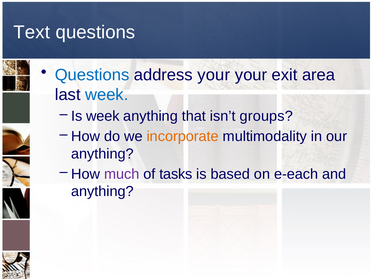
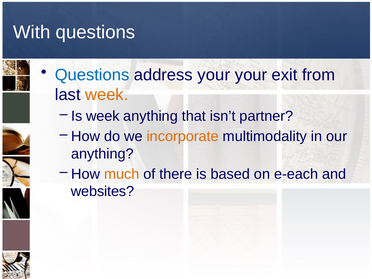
Text: Text -> With
area: area -> from
week at (107, 95) colour: blue -> orange
groups: groups -> partner
much colour: purple -> orange
tasks: tasks -> there
anything at (102, 191): anything -> websites
